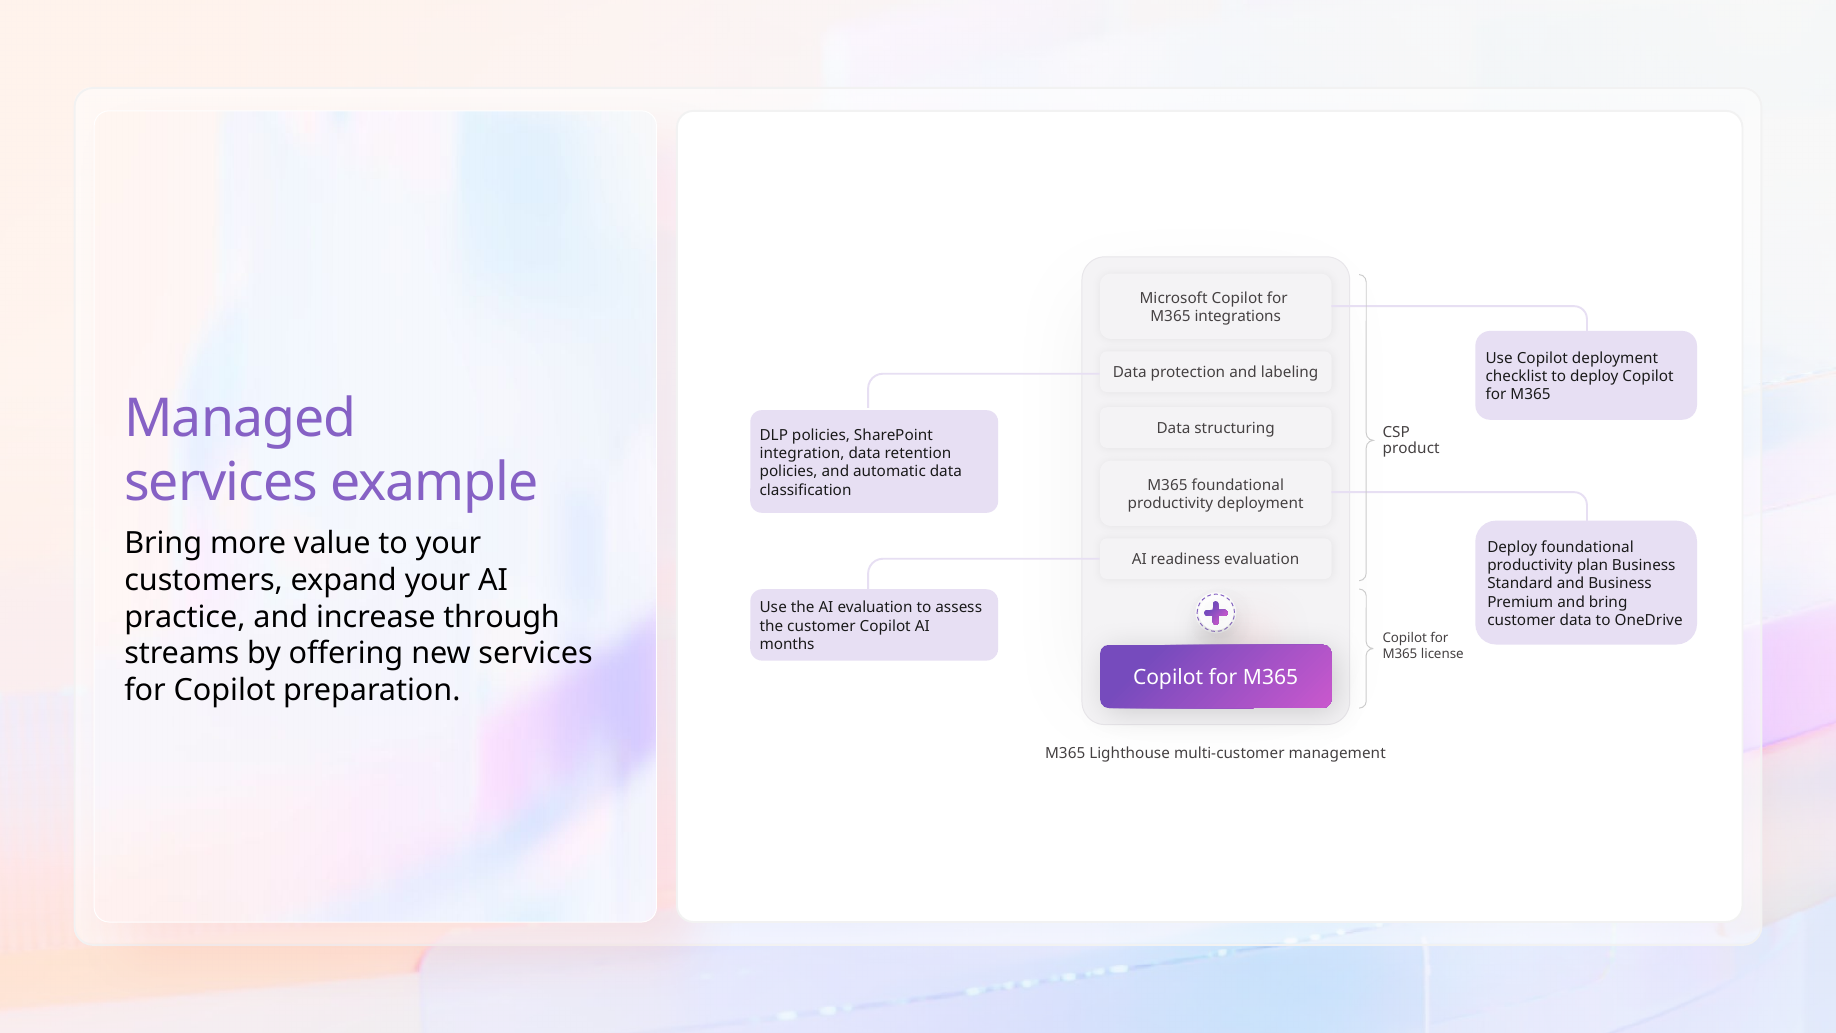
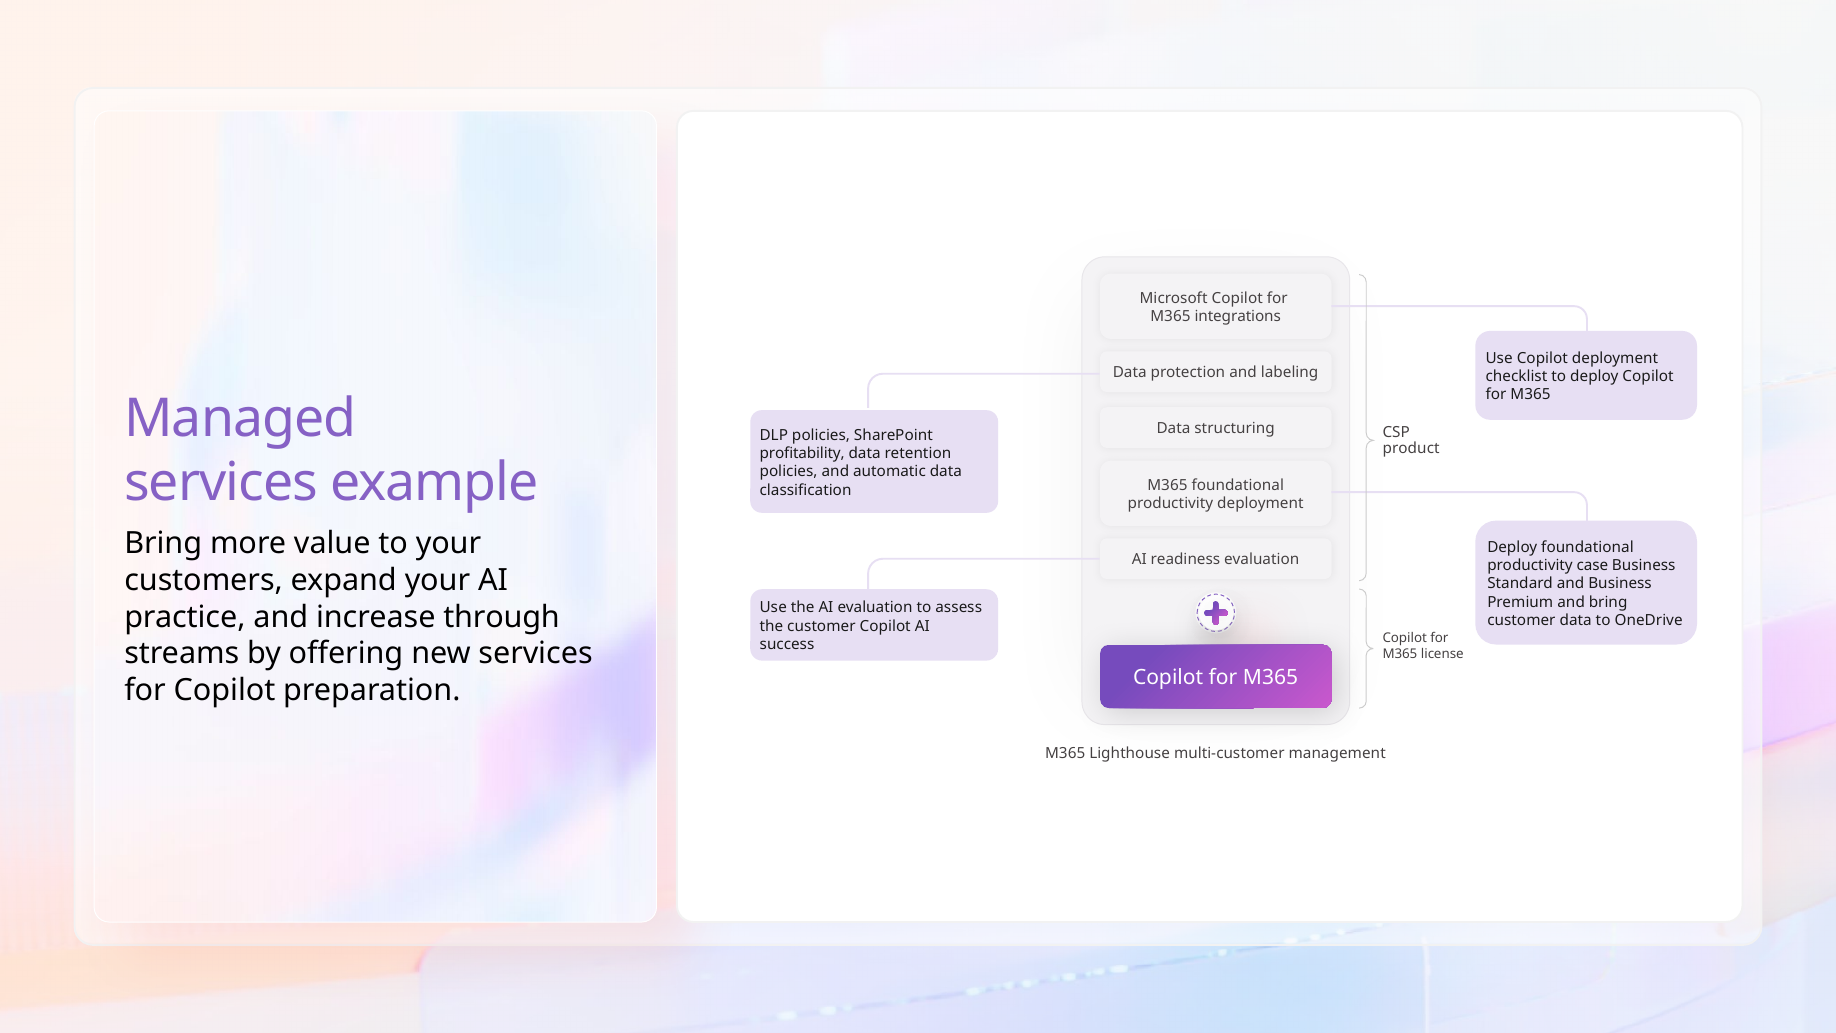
integration: integration -> profitability
plan: plan -> case
months: months -> success
